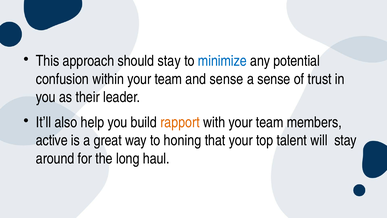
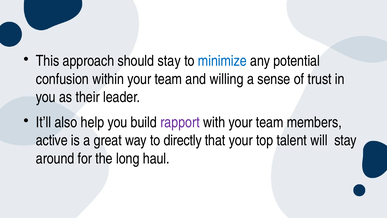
and sense: sense -> willing
rapport colour: orange -> purple
honing: honing -> directly
